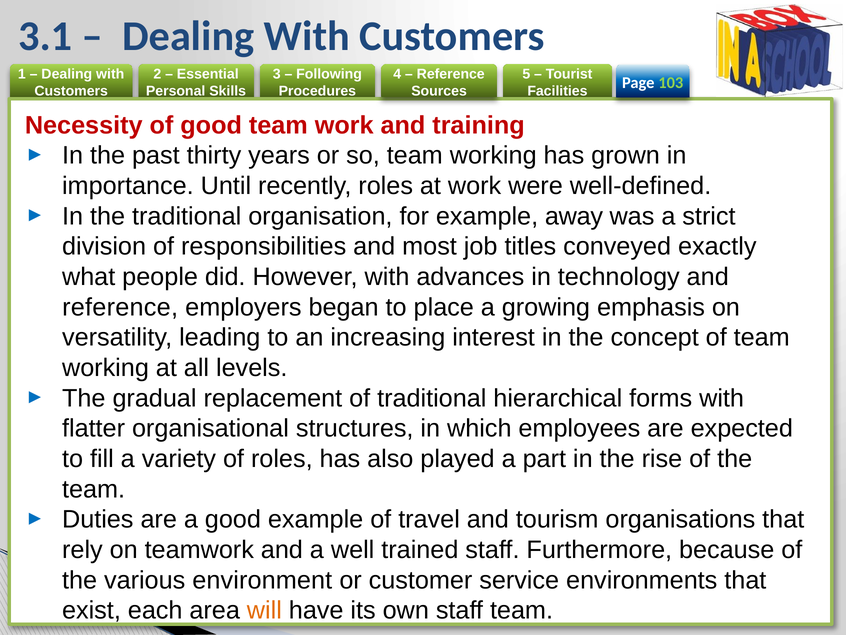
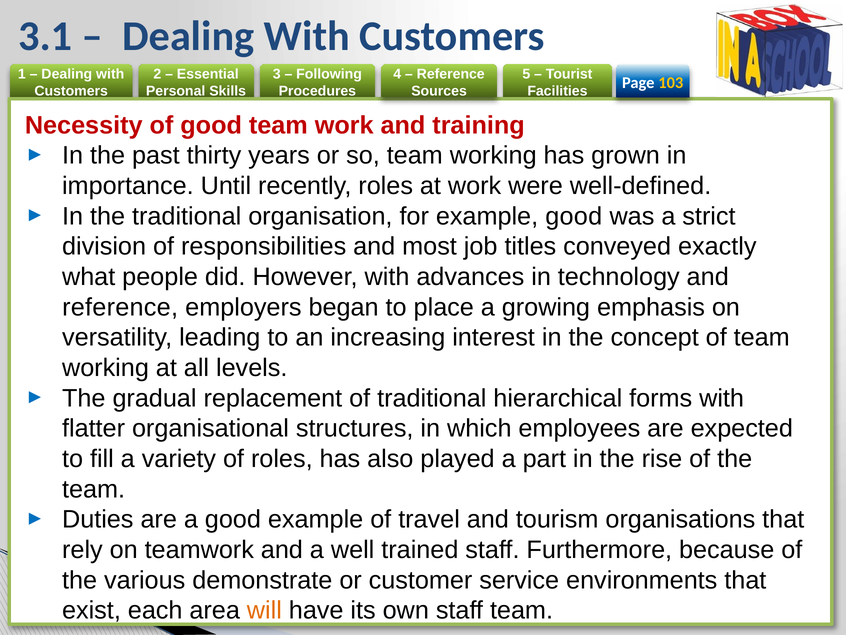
103 colour: light green -> yellow
example away: away -> good
environment: environment -> demonstrate
